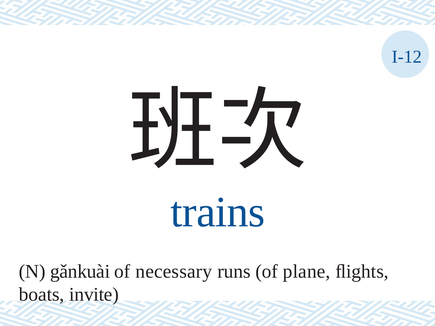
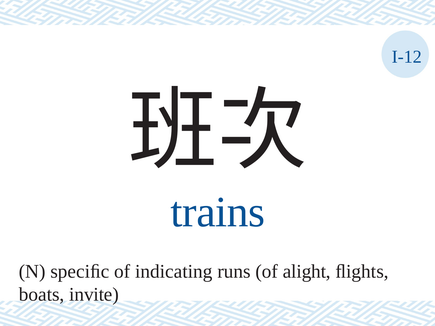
gǎnkuài: gǎnkuài -> speciﬁc
necessary: necessary -> indicating
plane: plane -> alight
